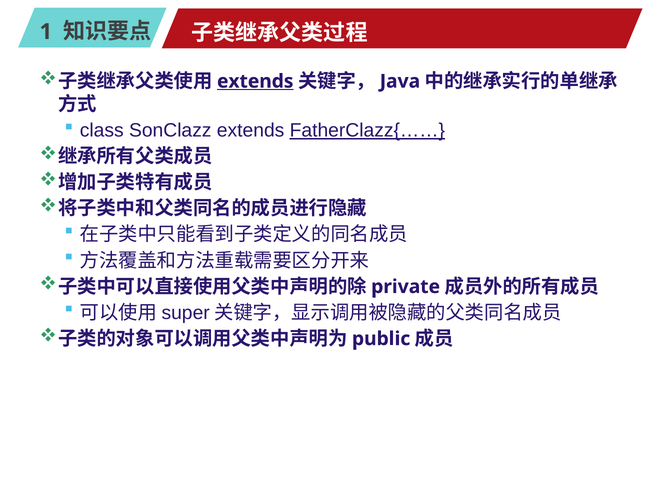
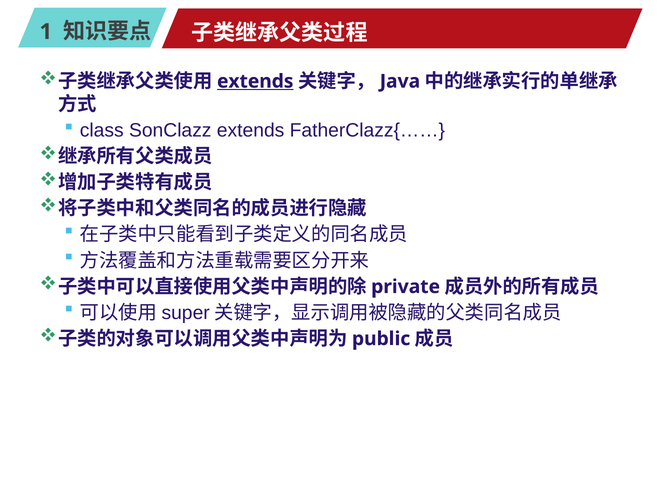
FatherClazz{…… underline: present -> none
